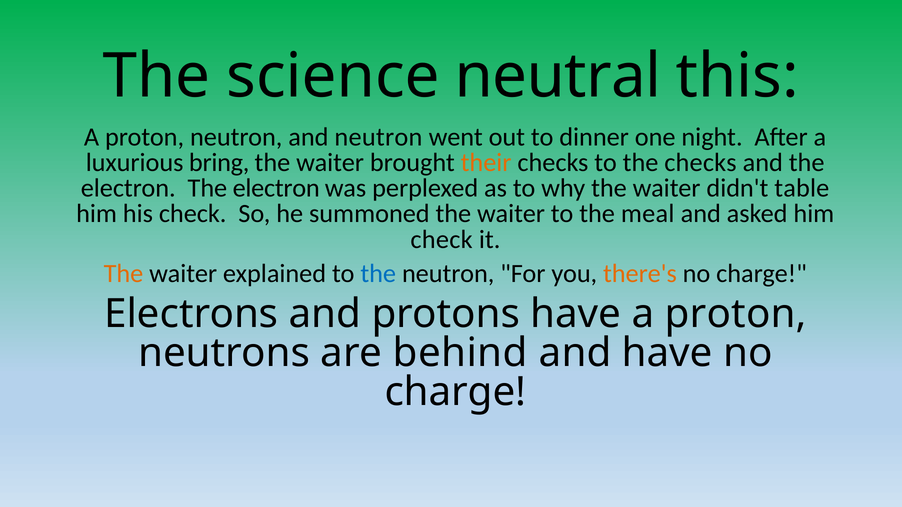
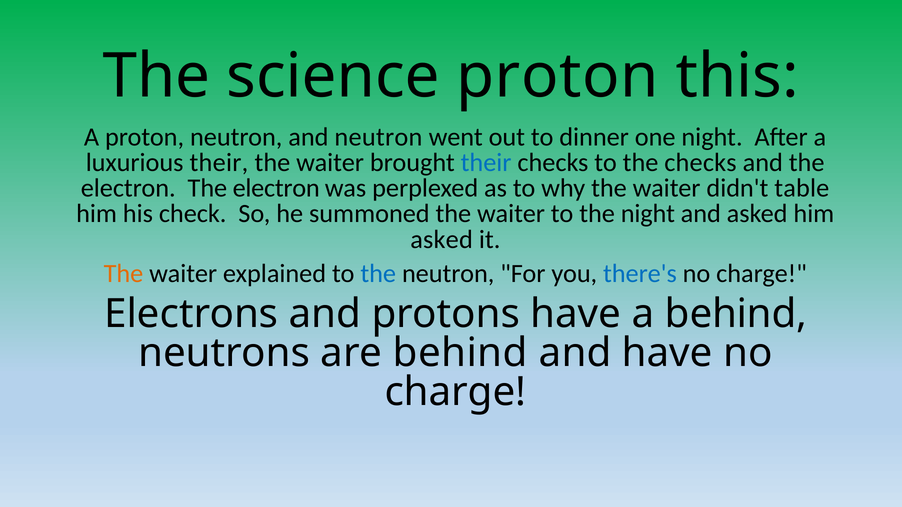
science neutral: neutral -> proton
luxurious bring: bring -> their
their at (486, 163) colour: orange -> blue
the meal: meal -> night
check at (442, 240): check -> asked
there's colour: orange -> blue
have a proton: proton -> behind
